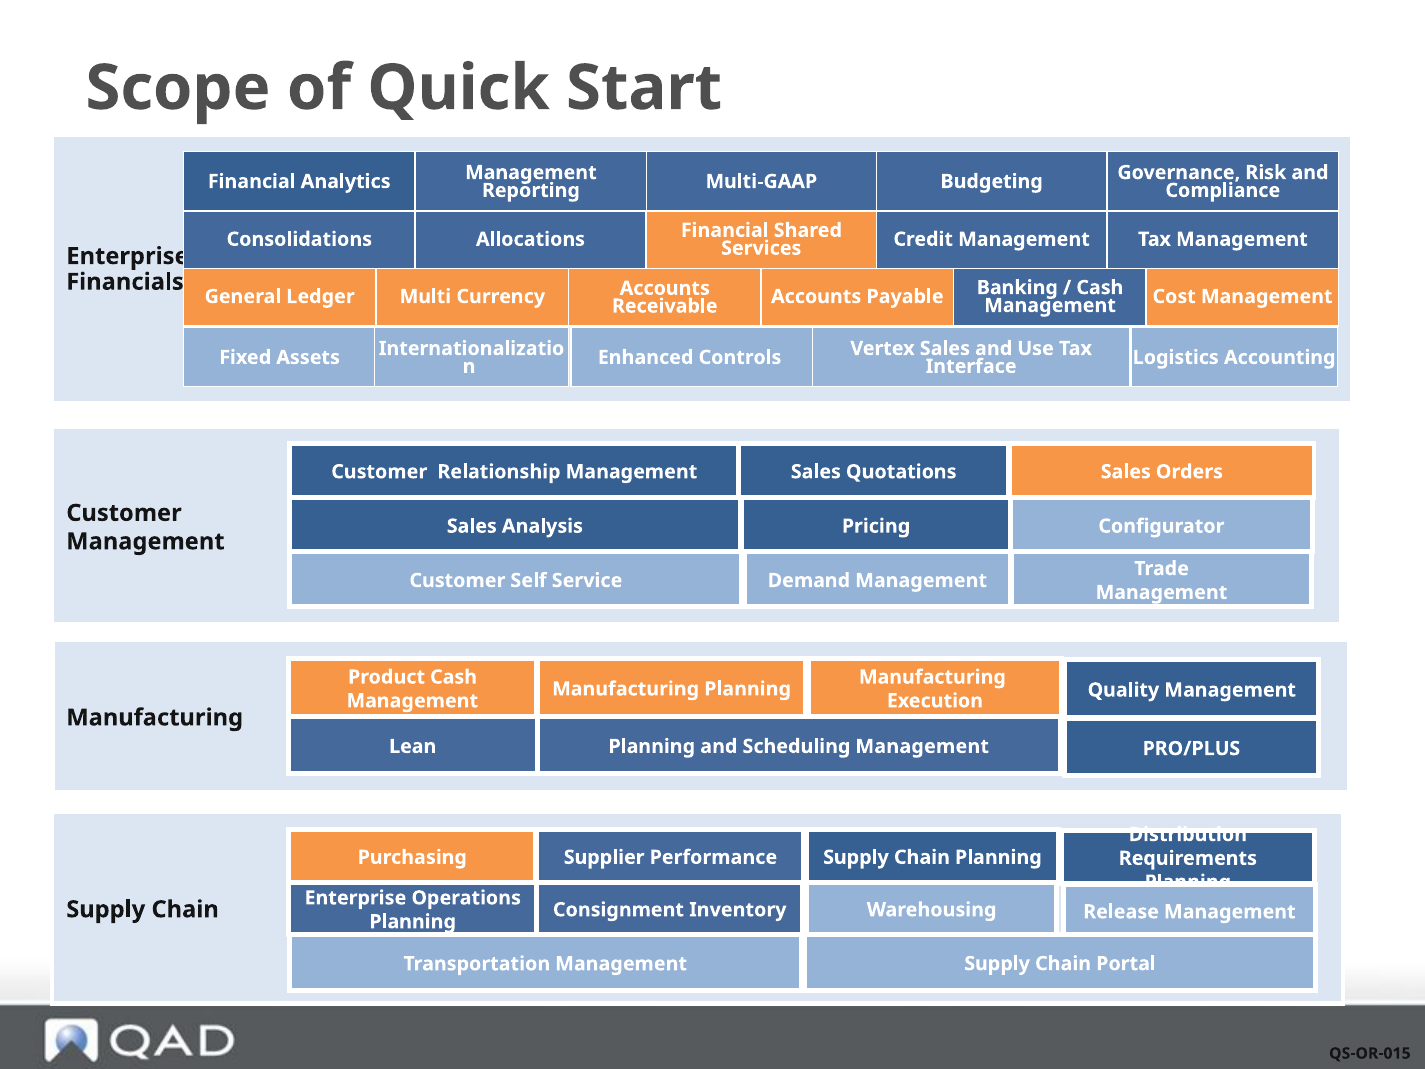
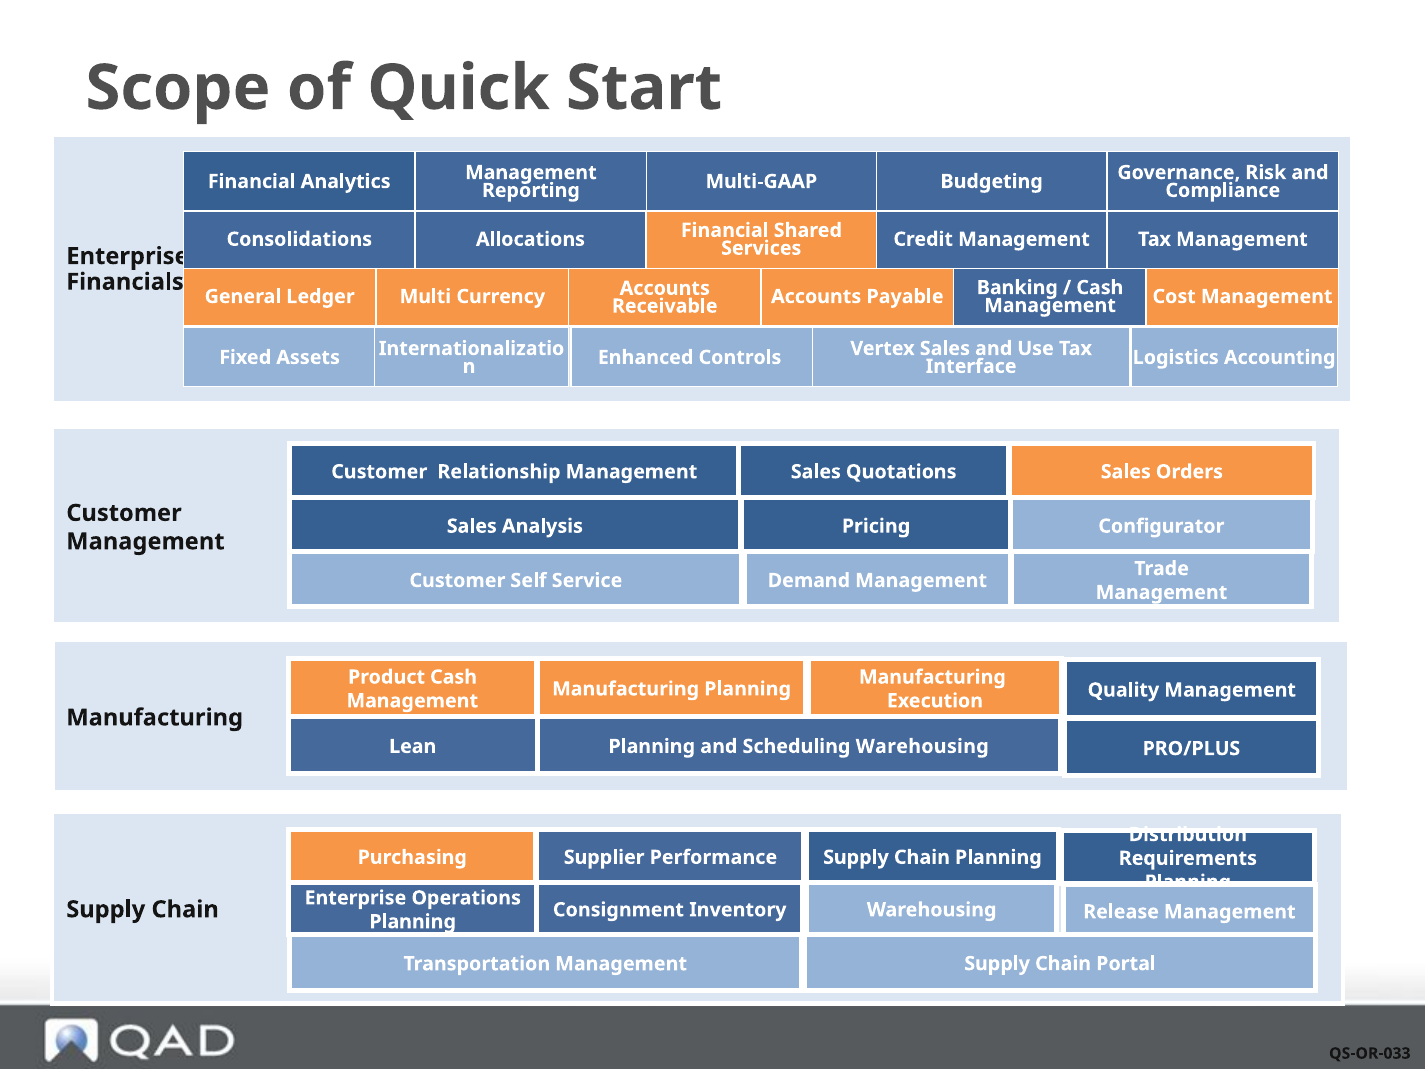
Scheduling Management: Management -> Warehousing
QS-OR-015: QS-OR-015 -> QS-OR-033
